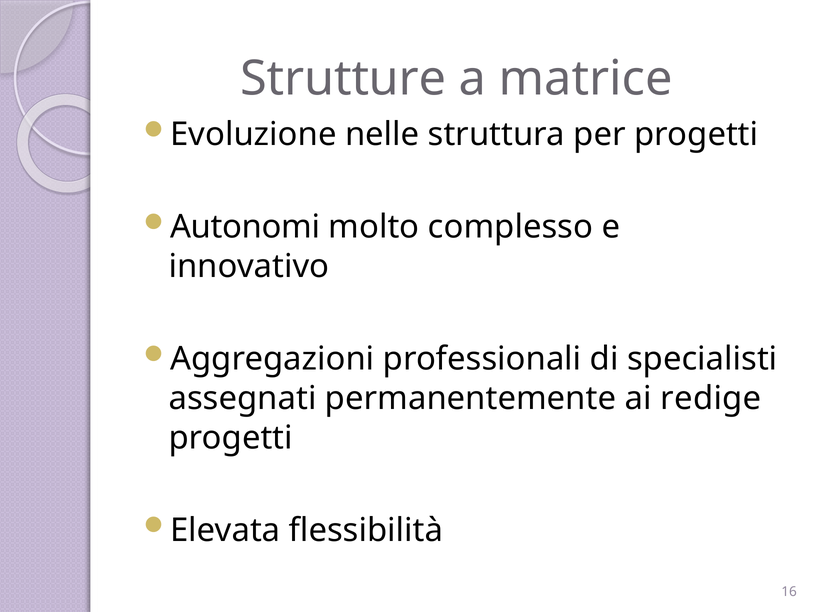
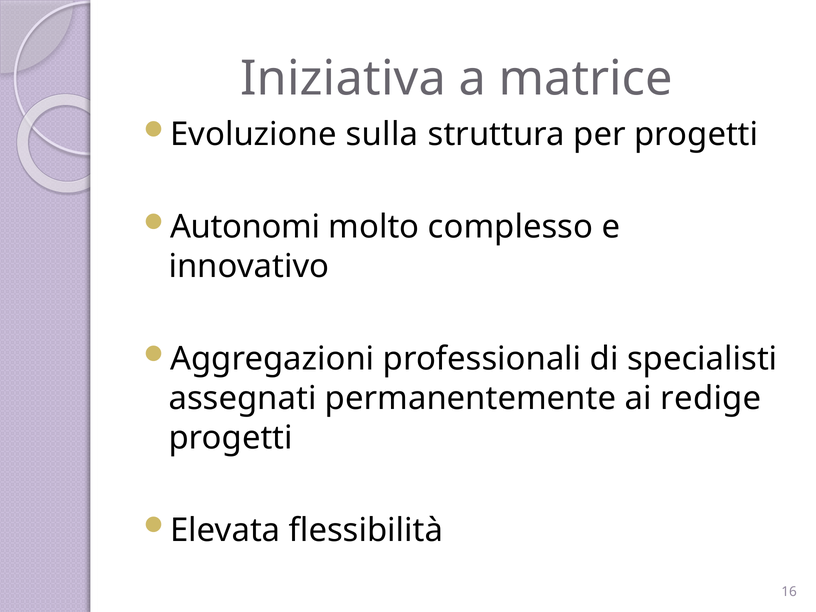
Strutture: Strutture -> Iniziativa
nelle: nelle -> sulla
